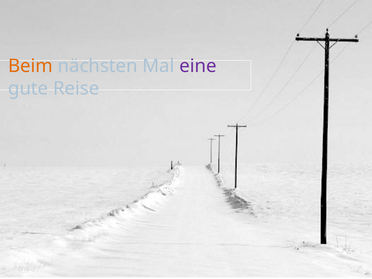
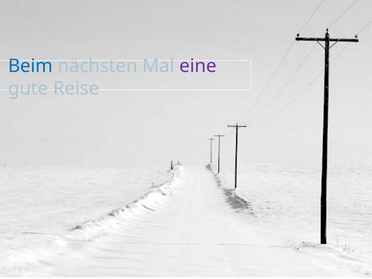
Beim colour: orange -> blue
